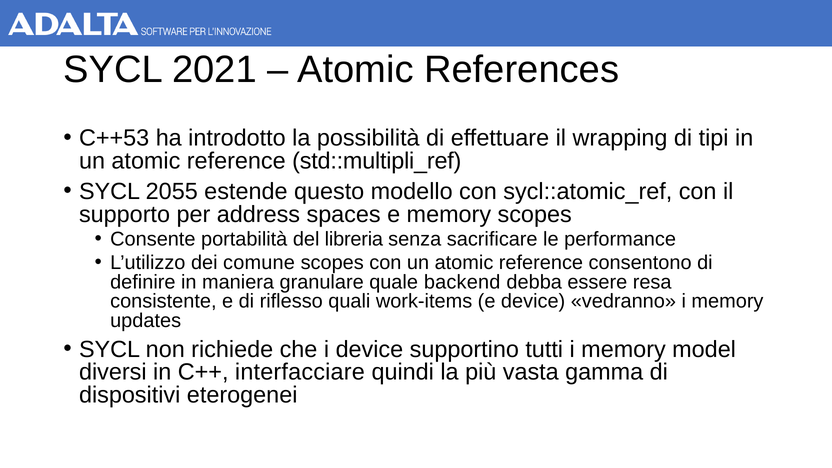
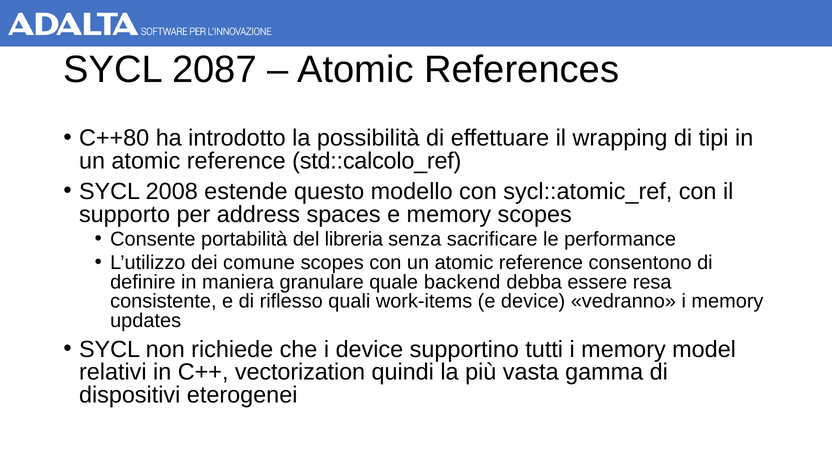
2021: 2021 -> 2087
C++53: C++53 -> C++80
std::multipli_ref: std::multipli_ref -> std::calcolo_ref
2055: 2055 -> 2008
diversi: diversi -> relativi
interfacciare: interfacciare -> vectorization
